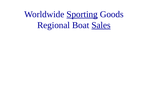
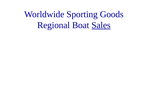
Sporting underline: present -> none
